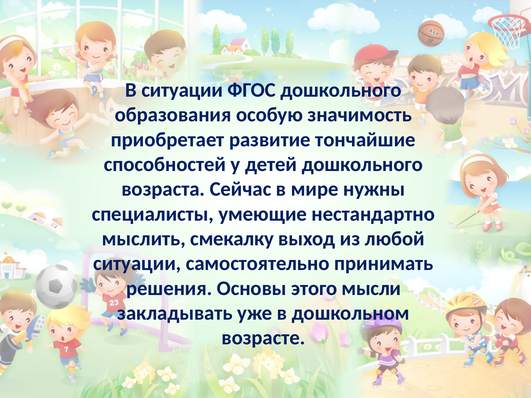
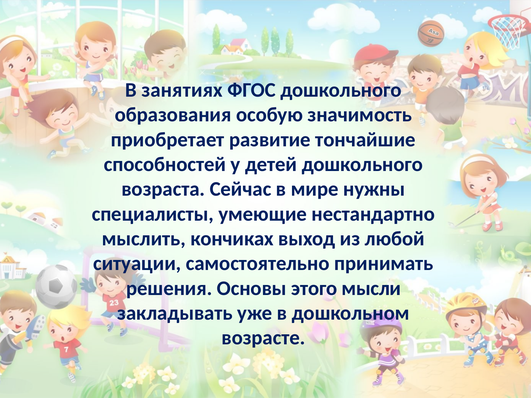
В ситуации: ситуации -> занятиях
смекалку: смекалку -> кончиках
